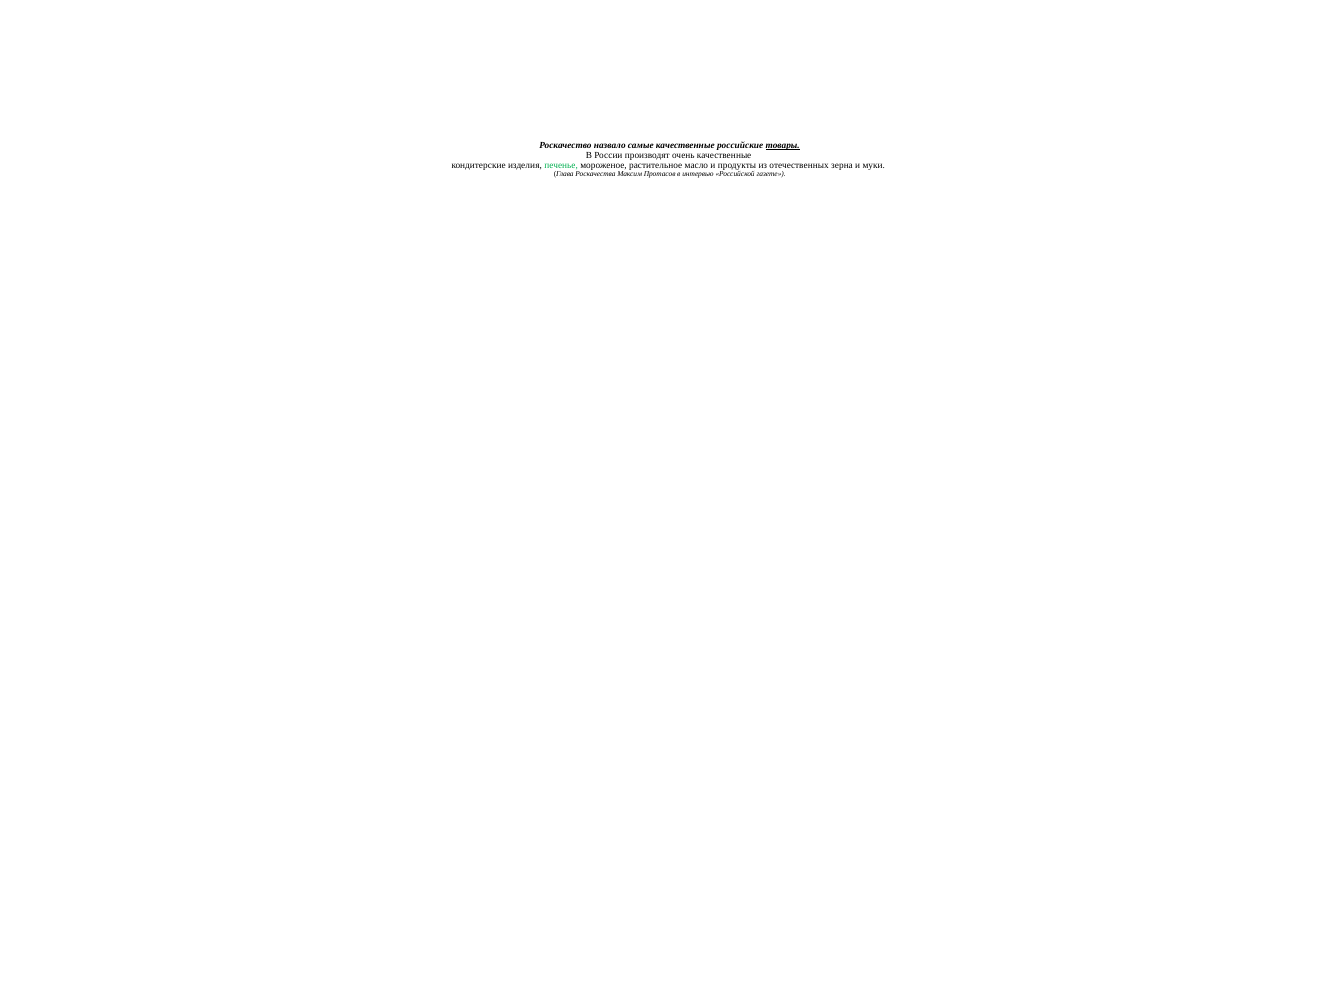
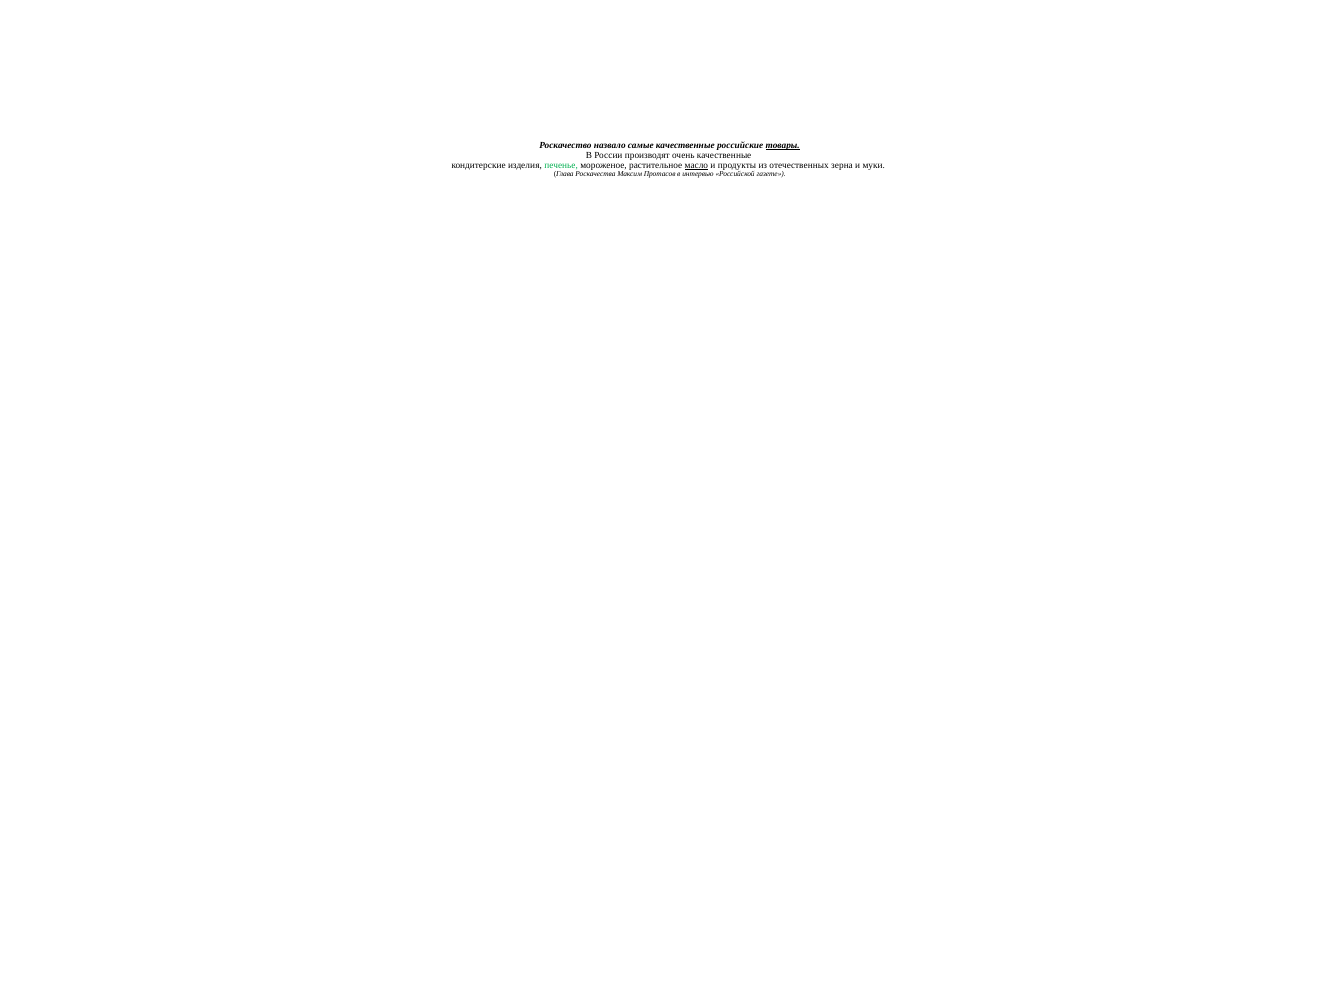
масло underline: none -> present
